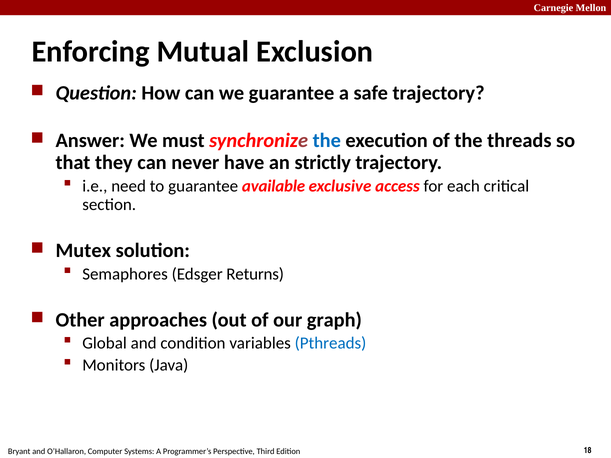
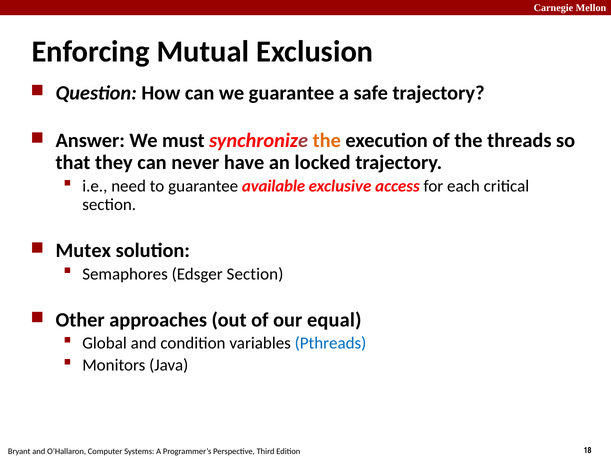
the at (327, 141) colour: blue -> orange
strictly: strictly -> locked
Edsger Returns: Returns -> Section
graph: graph -> equal
